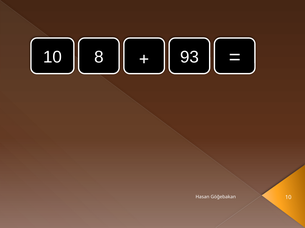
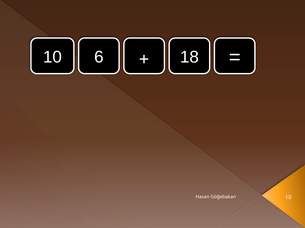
8: 8 -> 6
93: 93 -> 18
